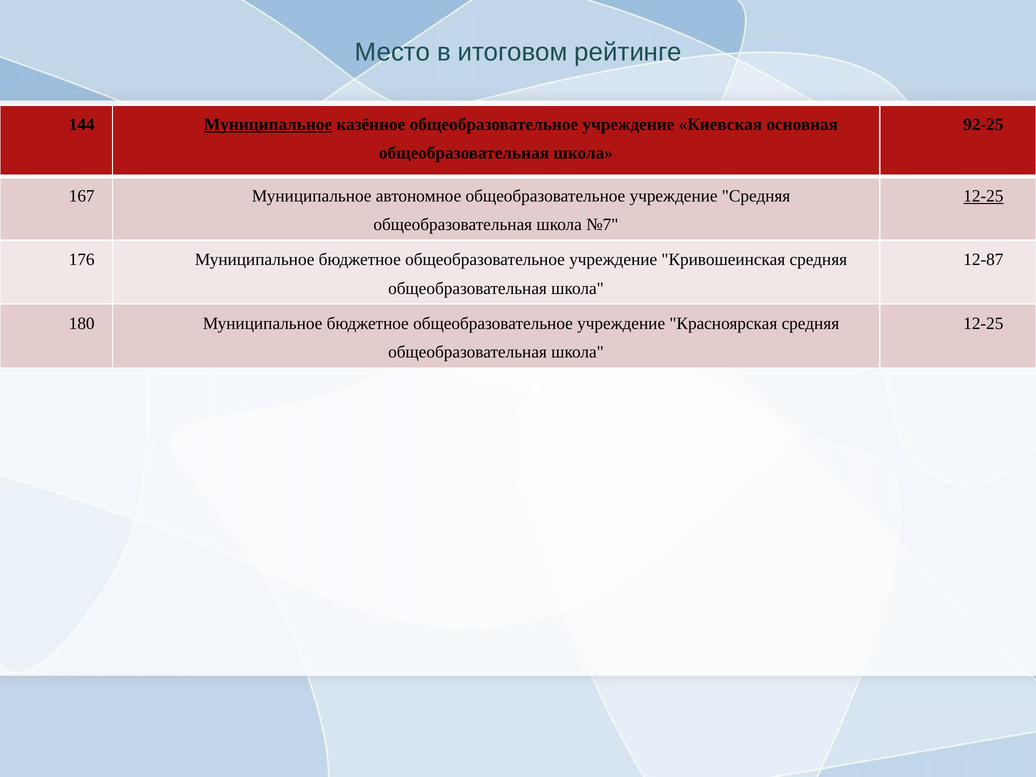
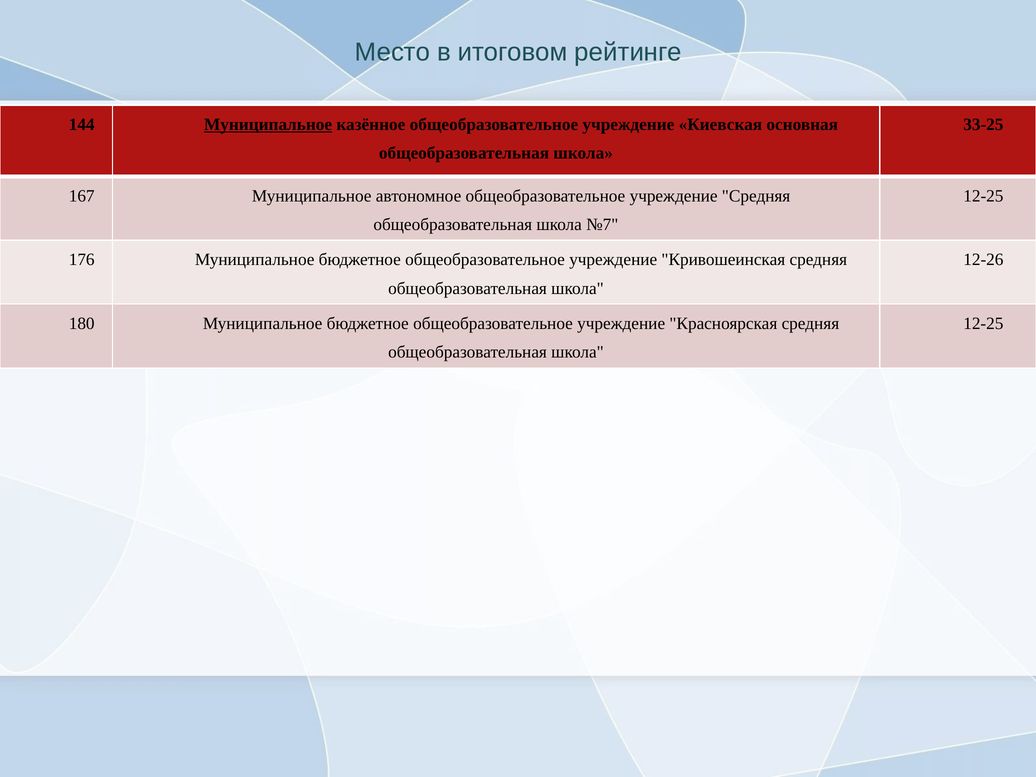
92-25: 92-25 -> 33-25
12-25 at (983, 196) underline: present -> none
12-87: 12-87 -> 12-26
